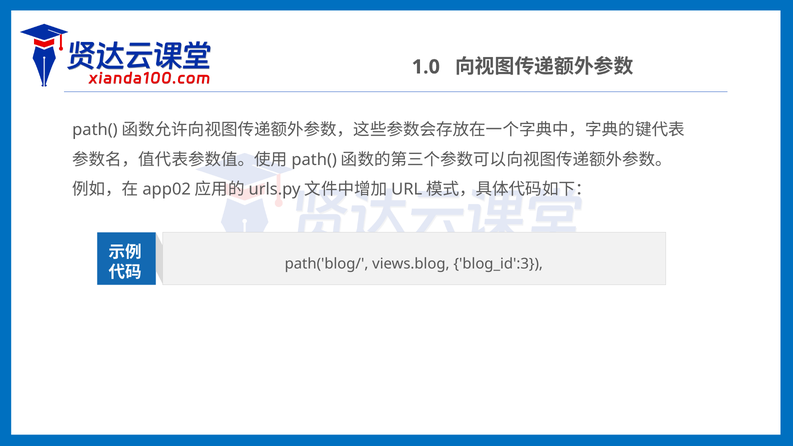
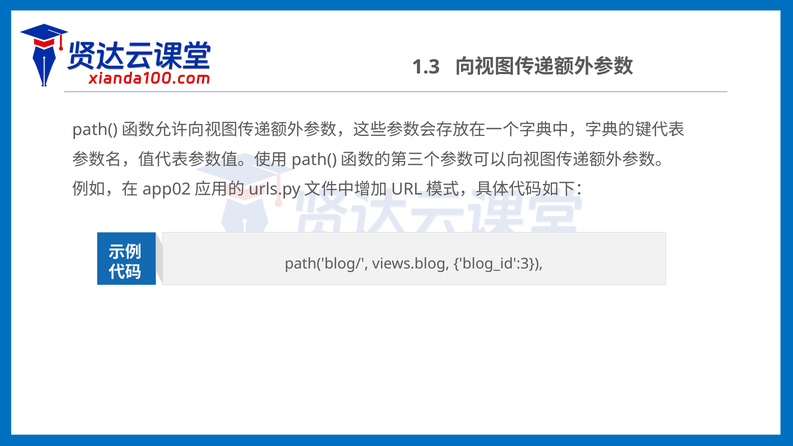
1.0: 1.0 -> 1.3
